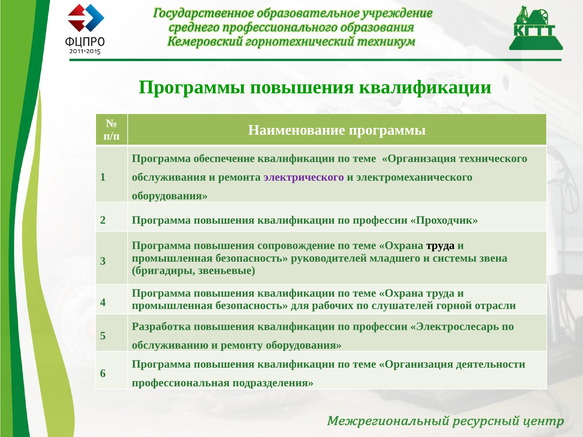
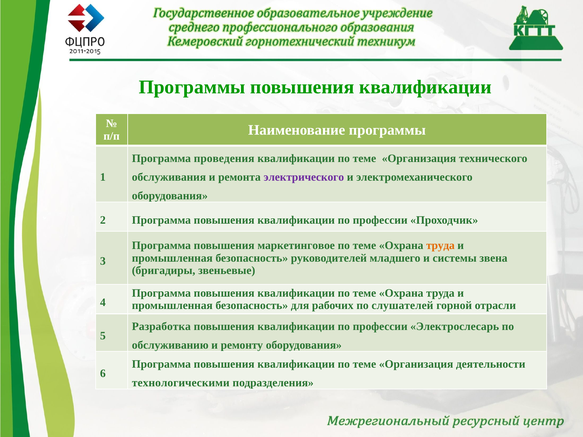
обеспечение: обеспечение -> проведения
сопровождение: сопровождение -> маркетинговое
труда at (440, 246) colour: black -> orange
профессиональная: профессиональная -> технологическими
